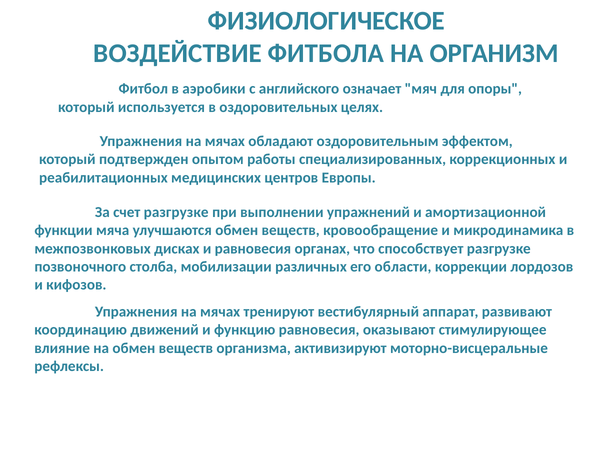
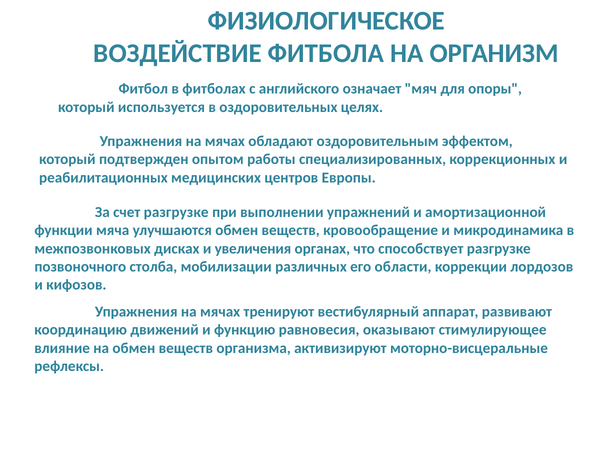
аэробики: аэробики -> фитболах
и равновесия: равновесия -> увеличения
